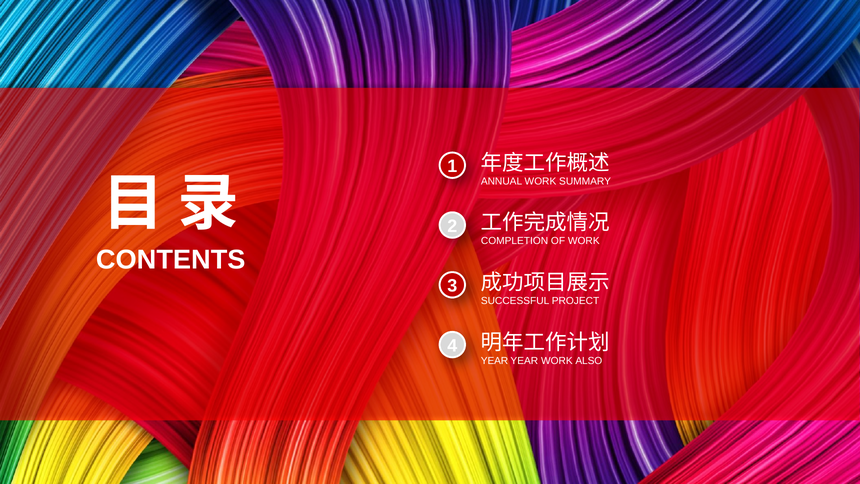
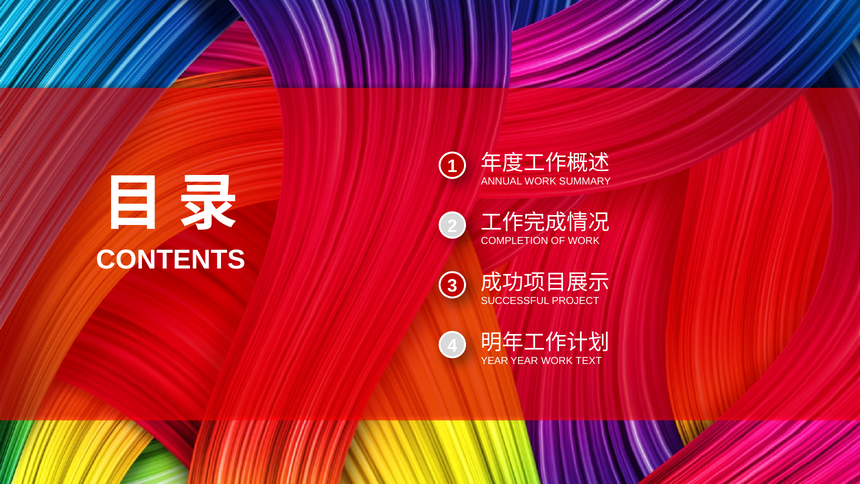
ALSO: ALSO -> TEXT
